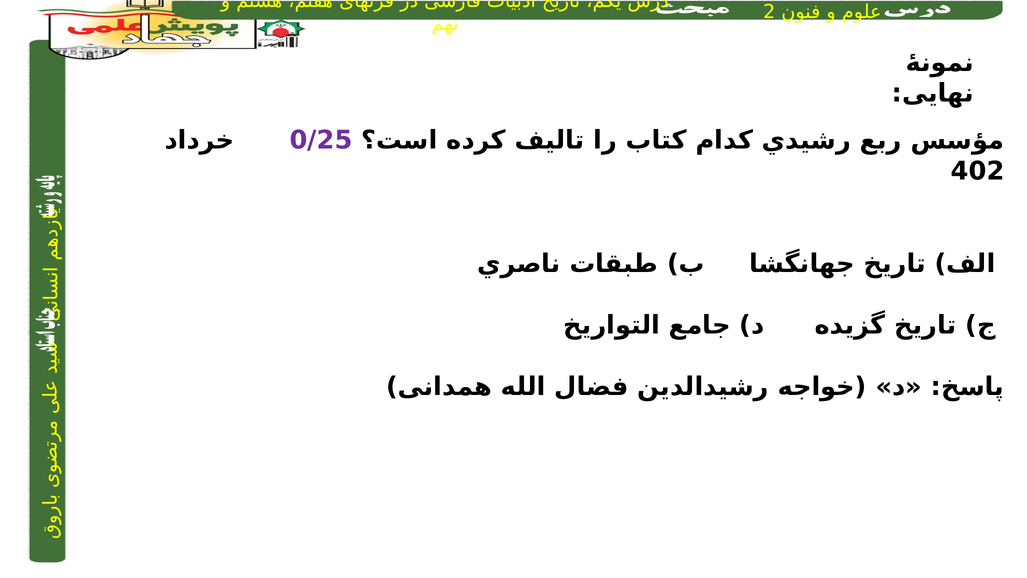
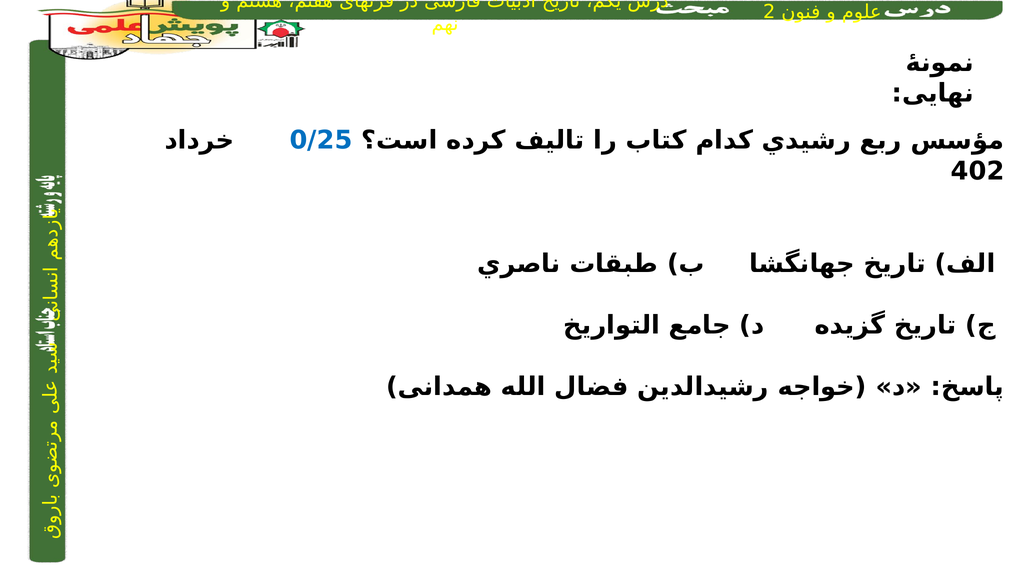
0/25 colour: purple -> blue
